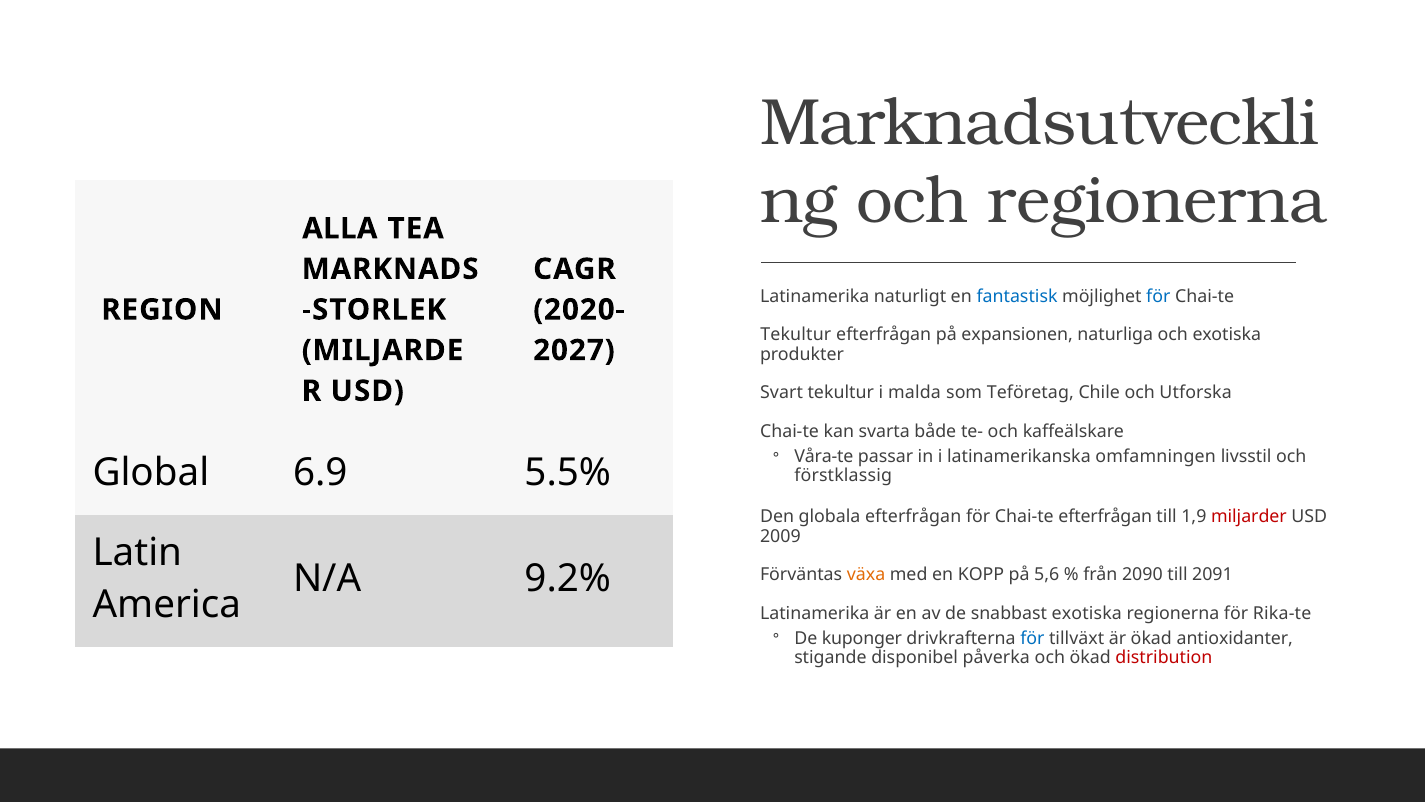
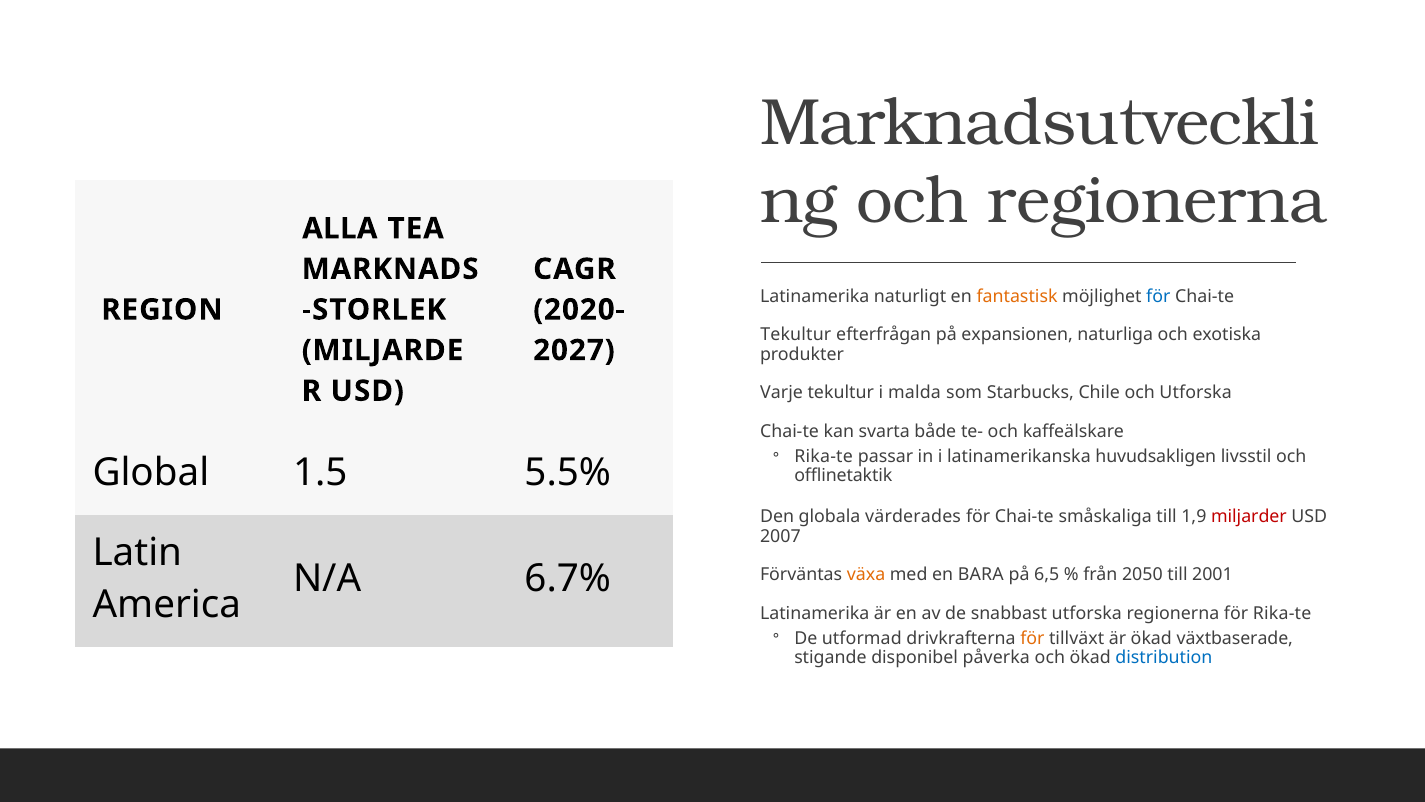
fantastisk colour: blue -> orange
Svart: Svart -> Varje
Teföretag: Teföretag -> Starbucks
Våra-te at (824, 456): Våra-te -> Rika-te
omfamningen: omfamningen -> huvudsakligen
6.9: 6.9 -> 1.5
förstklassig: förstklassig -> offlinetaktik
globala efterfrågan: efterfrågan -> värderades
Chai-te efterfrågan: efterfrågan -> småskaliga
2009: 2009 -> 2007
9.2%: 9.2% -> 6.7%
KOPP: KOPP -> BARA
5,6: 5,6 -> 6,5
2090: 2090 -> 2050
2091: 2091 -> 2001
snabbast exotiska: exotiska -> utforska
kuponger: kuponger -> utformad
för at (1032, 638) colour: blue -> orange
antioxidanter: antioxidanter -> växtbaserade
distribution colour: red -> blue
